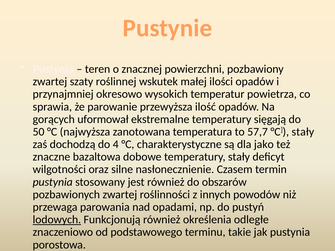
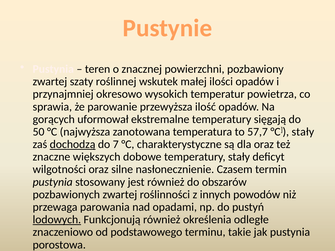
dochodzą underline: none -> present
4: 4 -> 7
dla jako: jako -> oraz
bazaltowa: bazaltowa -> większych
